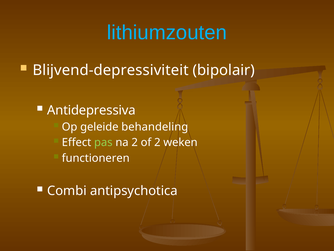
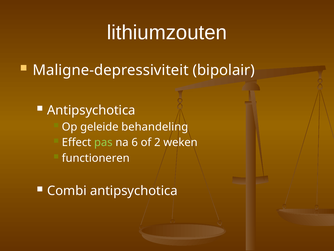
lithiumzouten colour: light blue -> white
Blijvend-depressiviteit: Blijvend-depressiviteit -> Maligne-depressiviteit
Antidepressiva at (91, 110): Antidepressiva -> Antipsychotica
na 2: 2 -> 6
